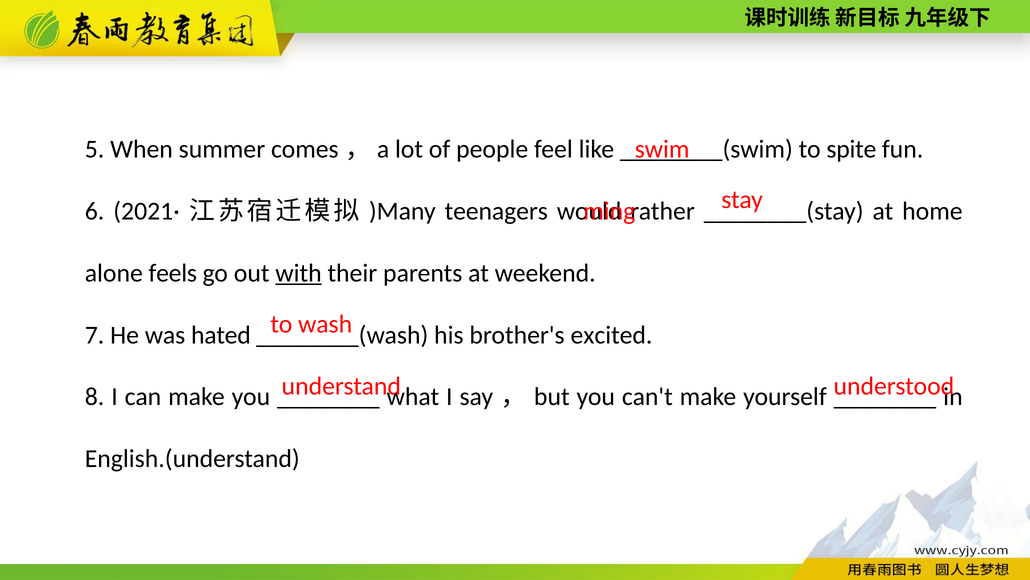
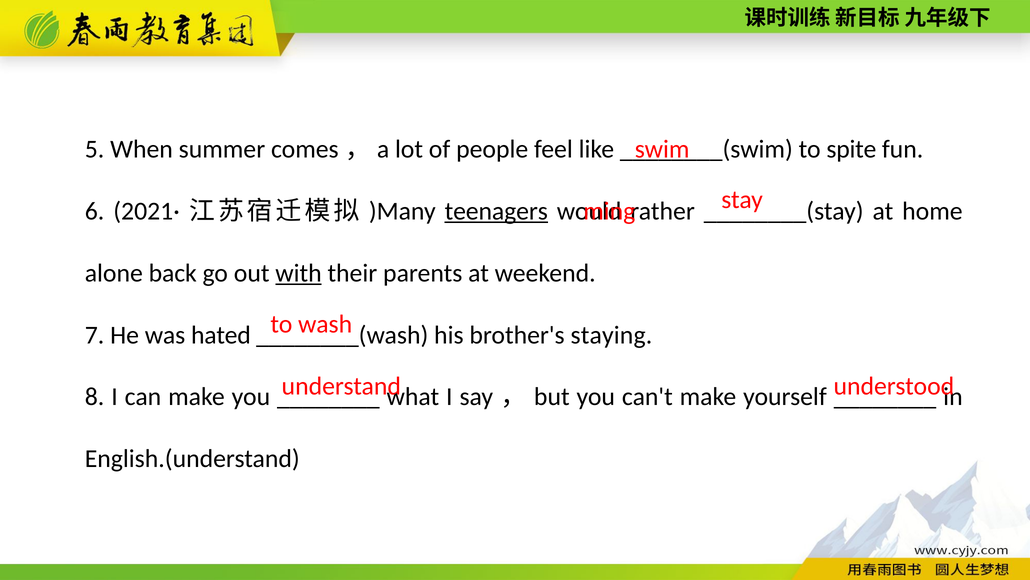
teenagers underline: none -> present
feels: feels -> back
excited: excited -> staying
